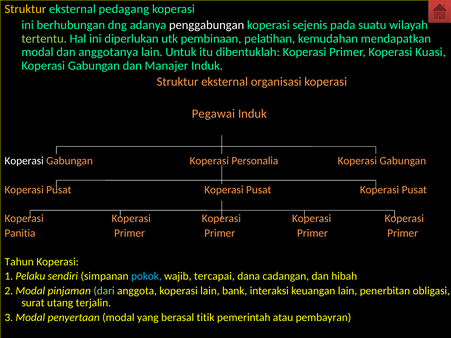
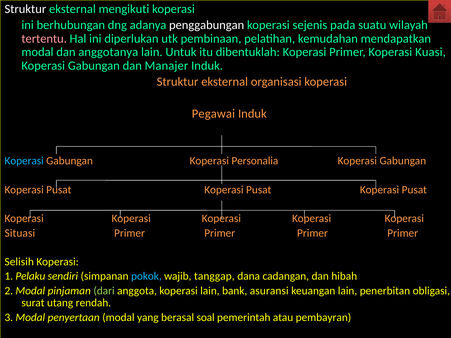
Struktur at (25, 9) colour: yellow -> white
pedagang: pedagang -> mengikuti
tertentu colour: light green -> pink
Koperasi at (24, 161) colour: white -> light blue
Panitia: Panitia -> Situasi
Tahun: Tahun -> Selisih
tercapai: tercapai -> tanggap
interaksi: interaksi -> asuransi
terjalin: terjalin -> rendah
titik: titik -> soal
